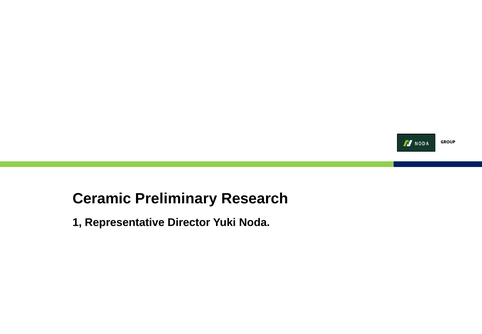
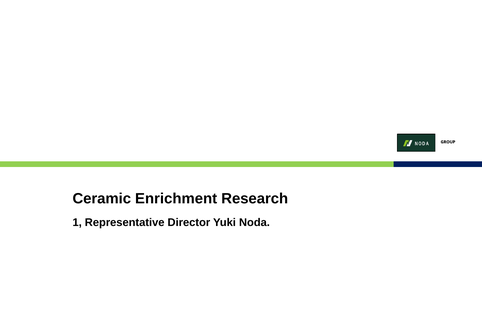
Preliminary: Preliminary -> Enrichment
